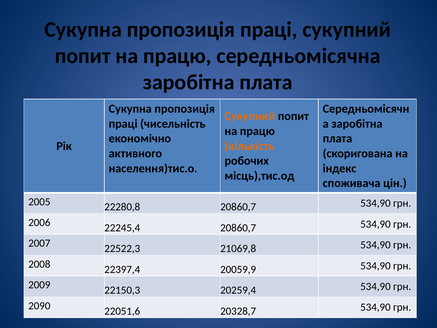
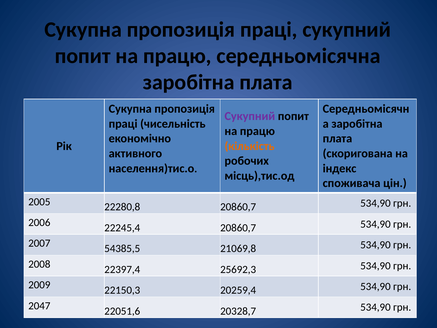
Сукупний at (250, 116) colour: orange -> purple
22522,3: 22522,3 -> 54385,5
20059,9: 20059,9 -> 25692,3
2090: 2090 -> 2047
